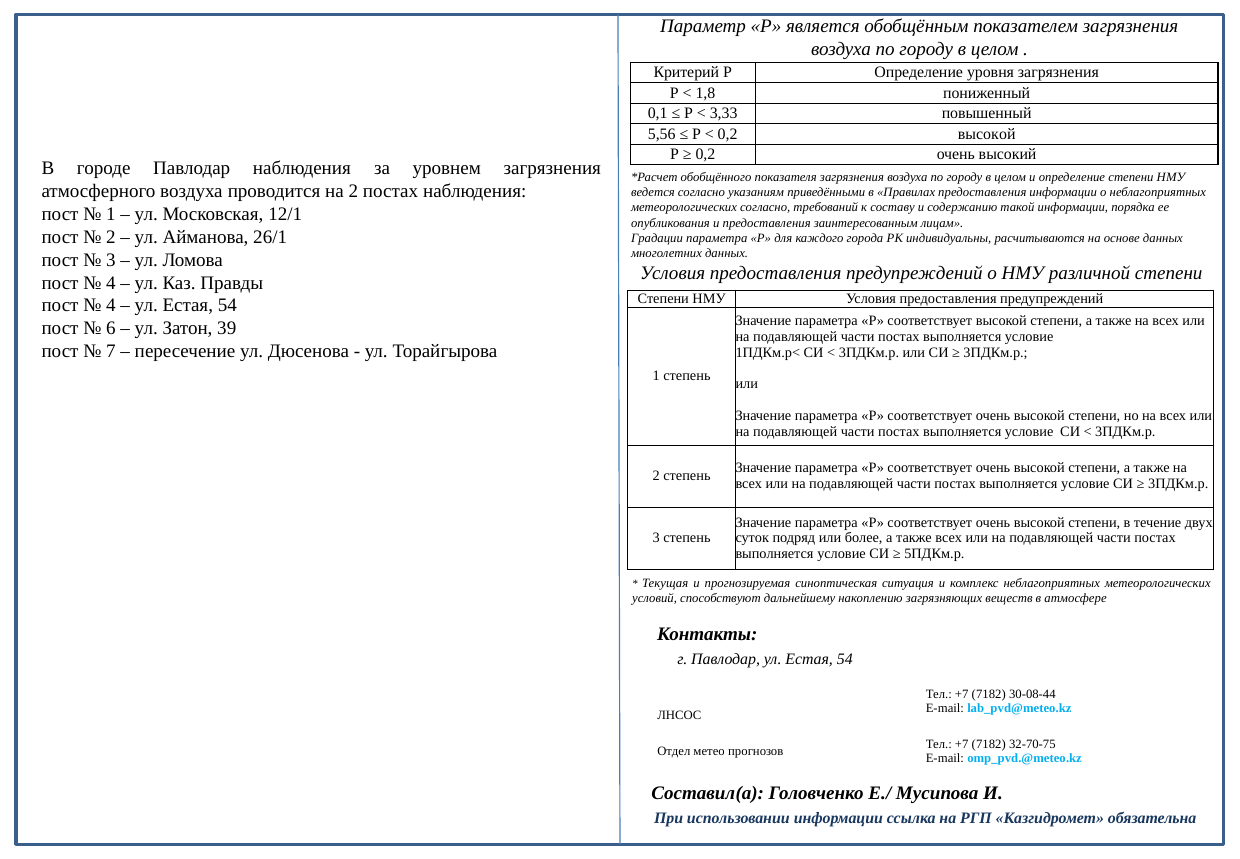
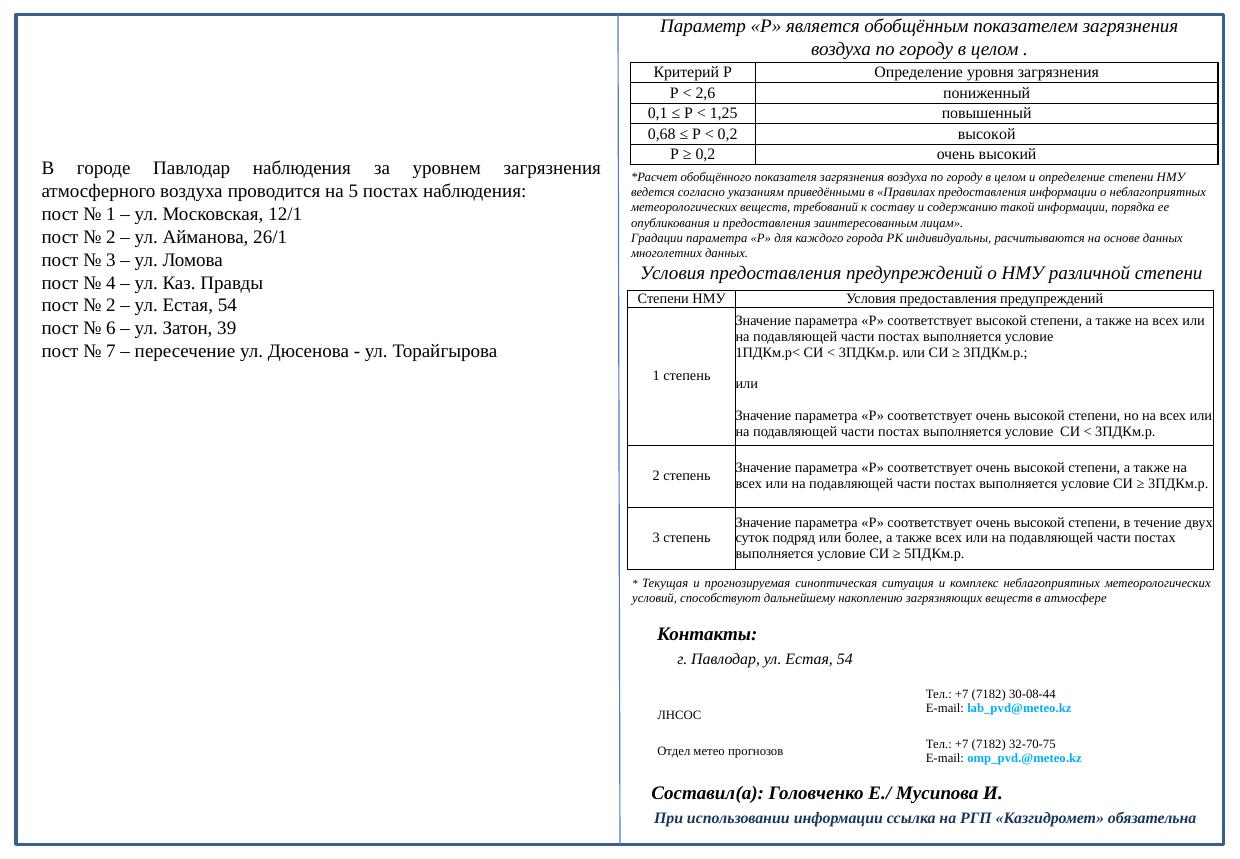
1,8: 1,8 -> 2,6
3,33: 3,33 -> 1,25
5,56: 5,56 -> 0,68
на 2: 2 -> 5
метеорологических согласно: согласно -> веществ
4 at (111, 306): 4 -> 2
